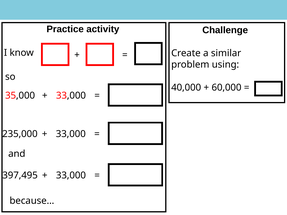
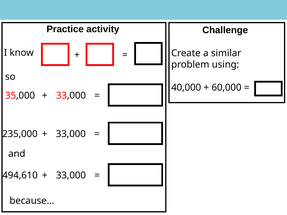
397,495: 397,495 -> 494,610
